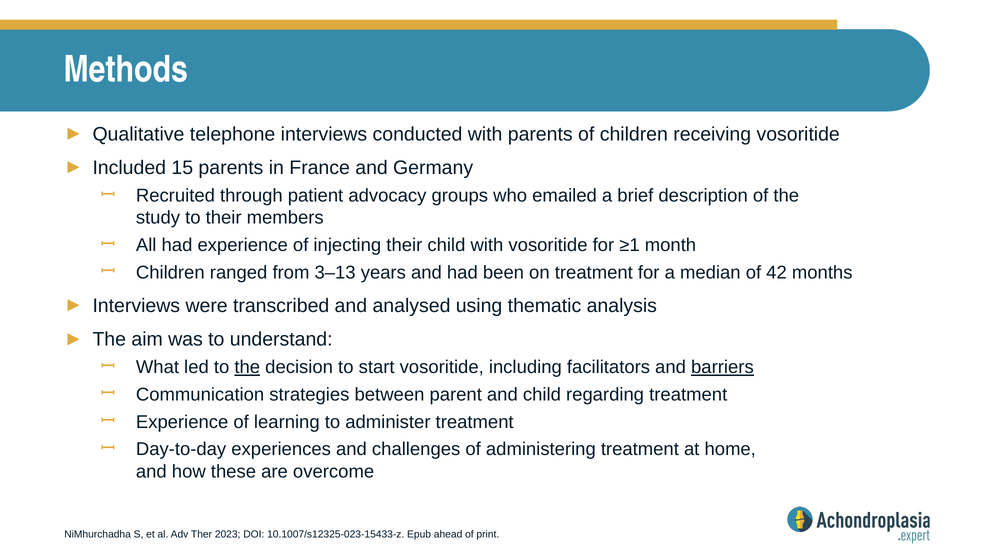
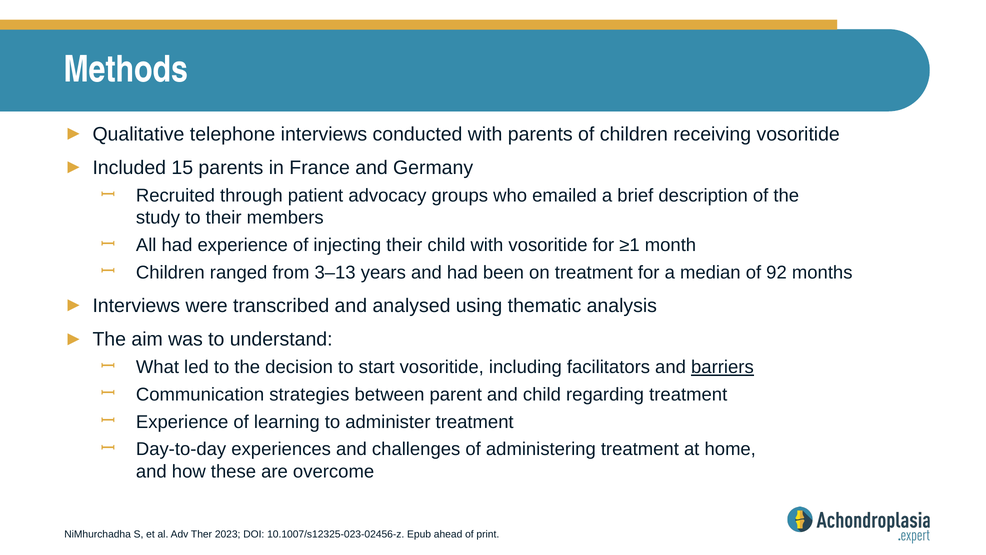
42: 42 -> 92
the at (247, 367) underline: present -> none
10.1007/s12325-023-15433-z: 10.1007/s12325-023-15433-z -> 10.1007/s12325-023-02456-z
